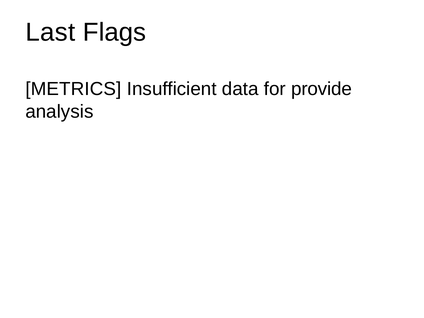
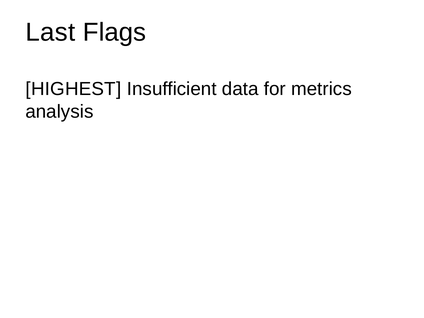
METRICS: METRICS -> HIGHEST
provide: provide -> metrics
